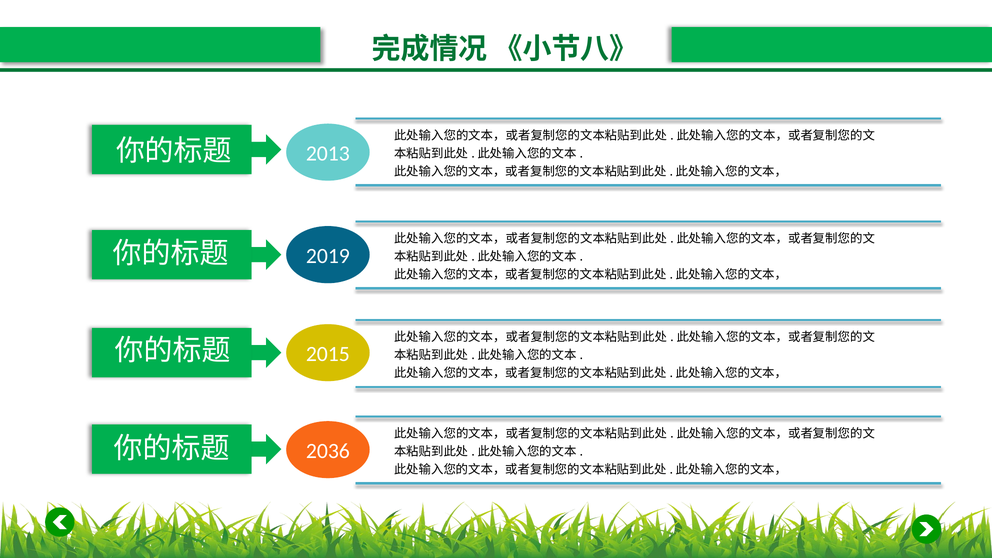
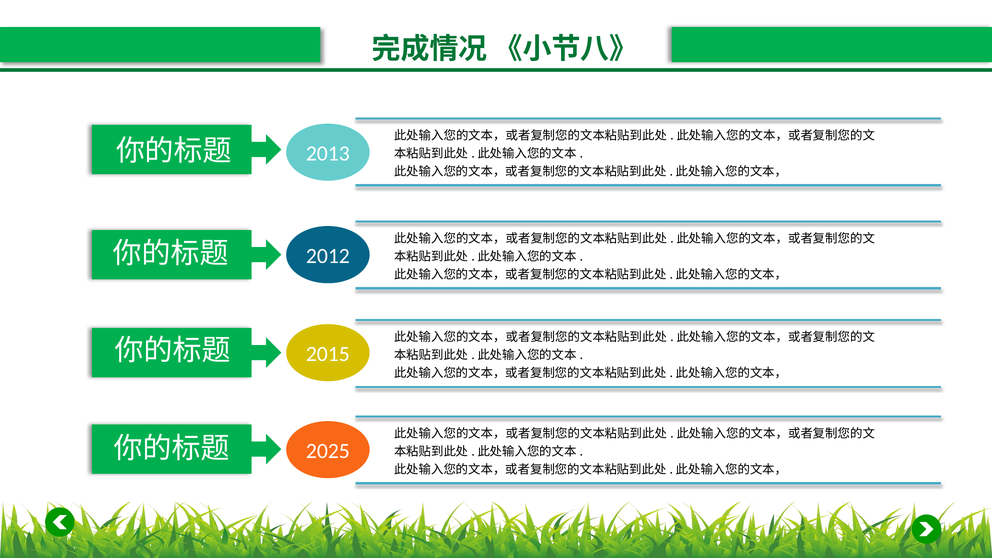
2019: 2019 -> 2012
2036: 2036 -> 2025
